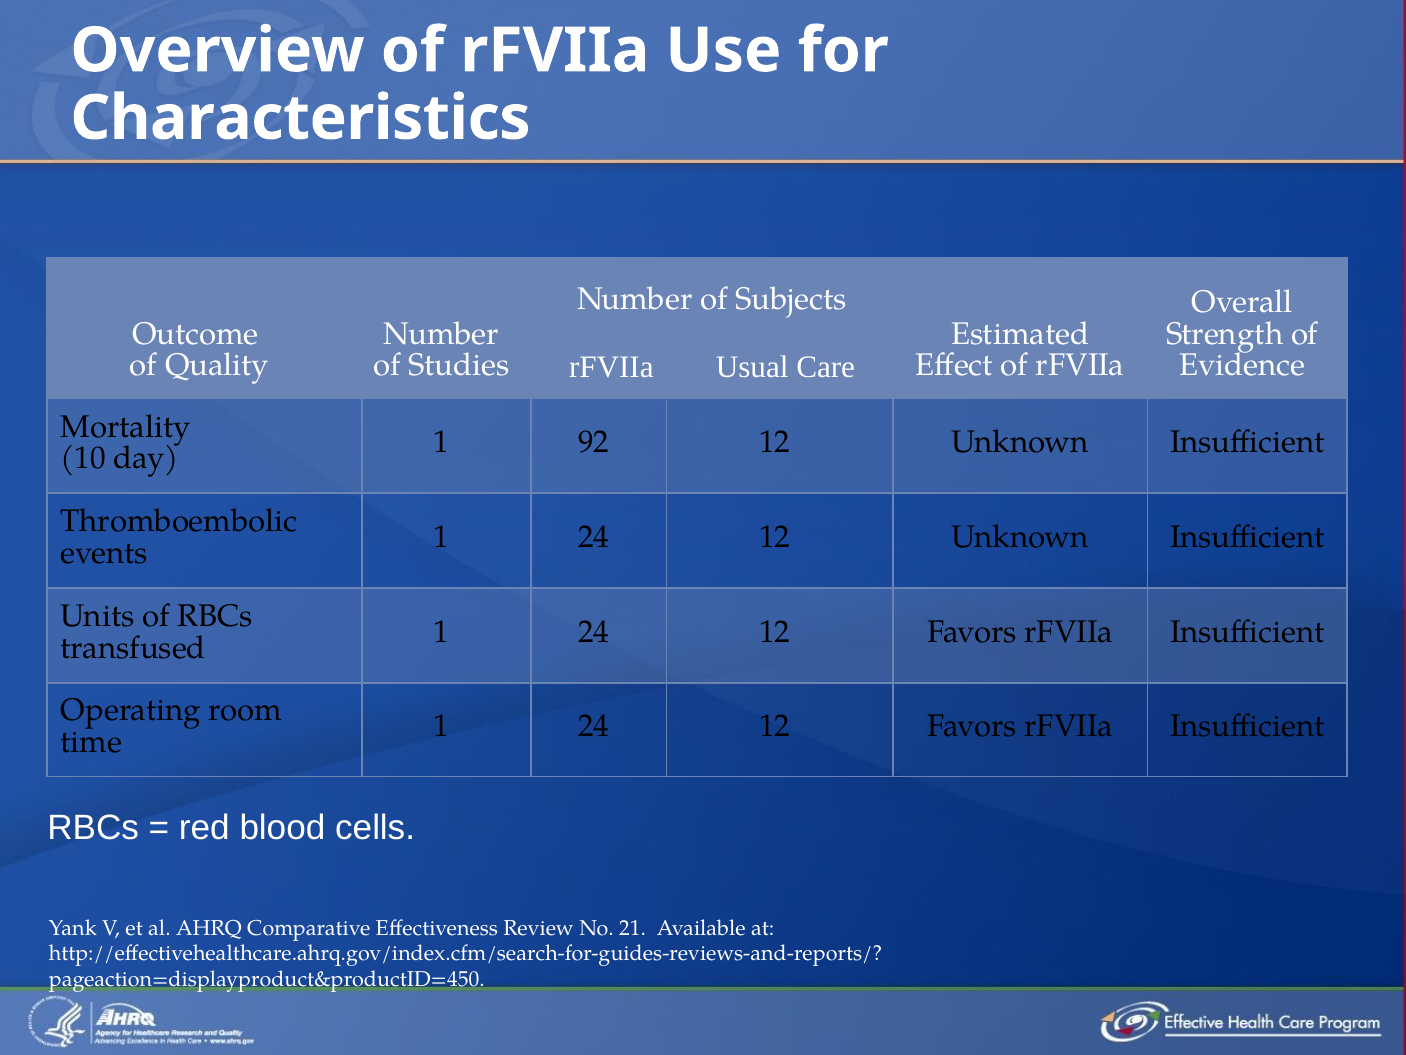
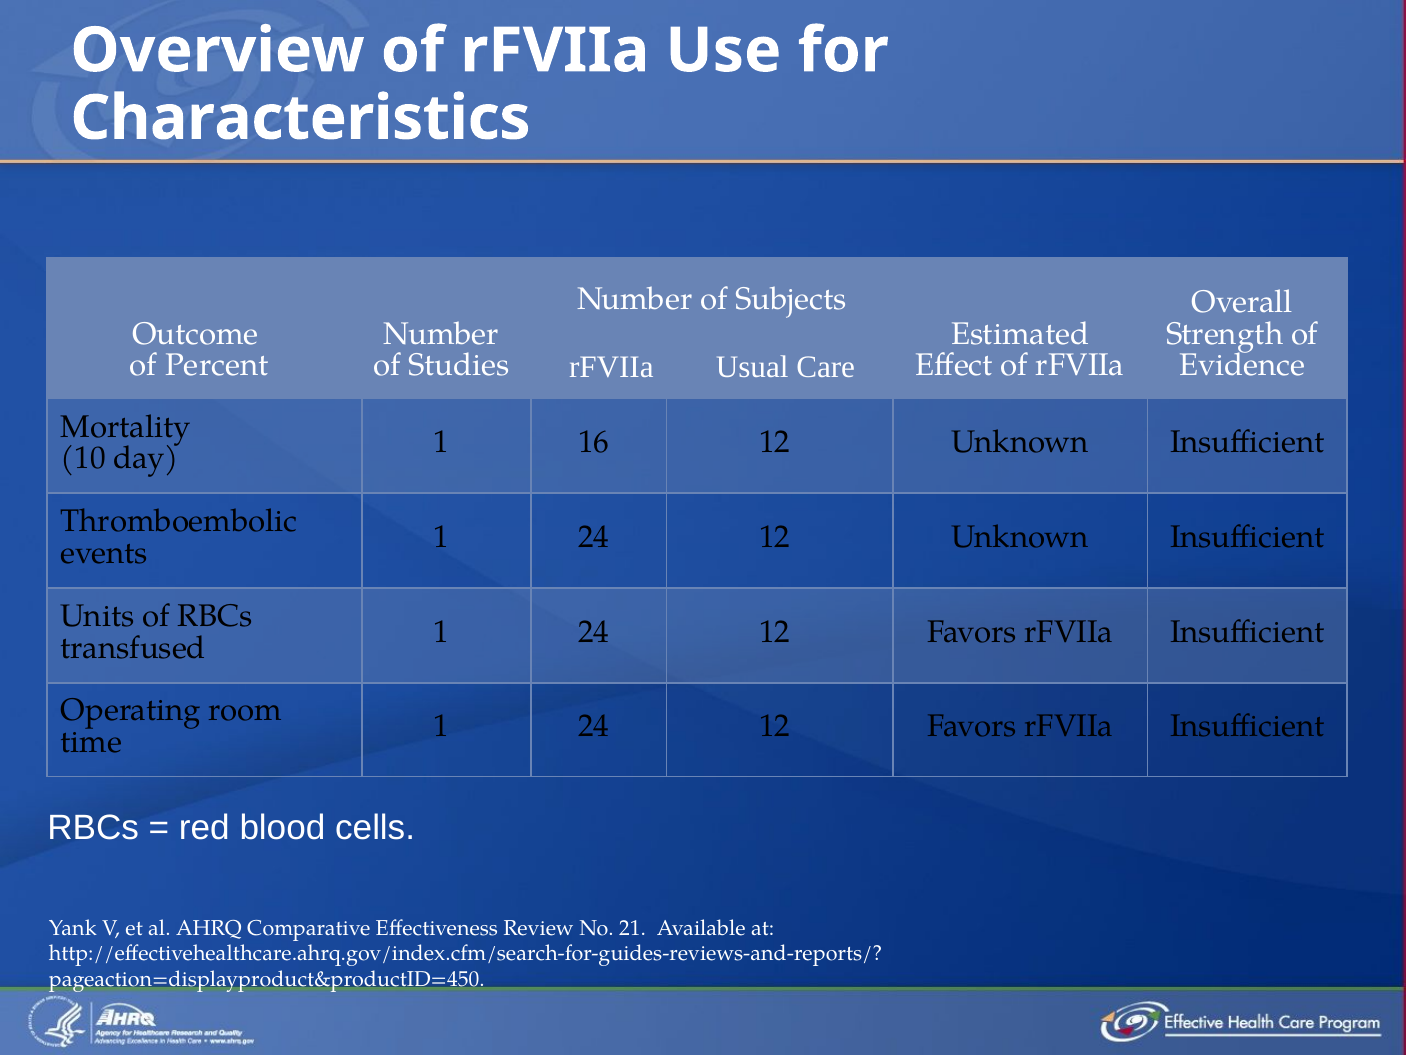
Quality: Quality -> Percent
92: 92 -> 16
